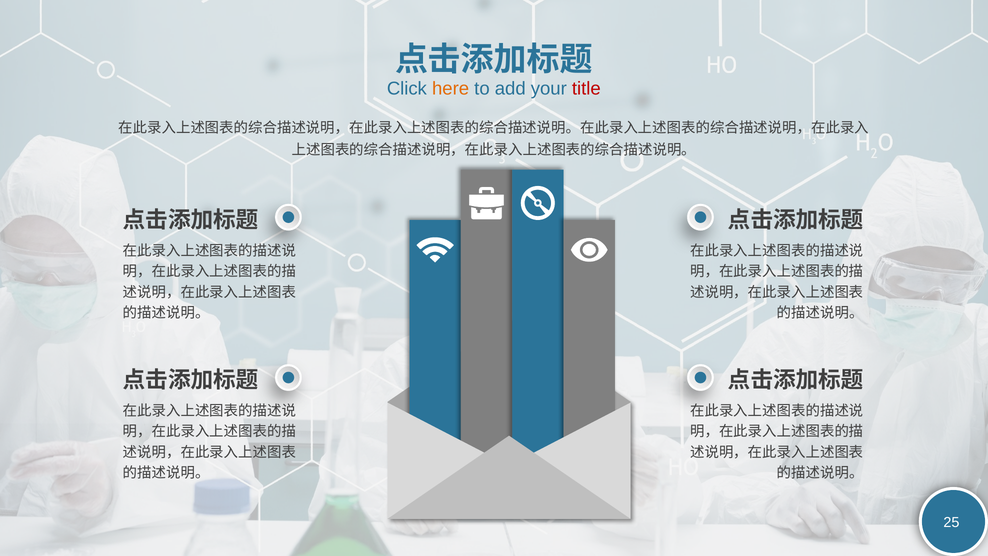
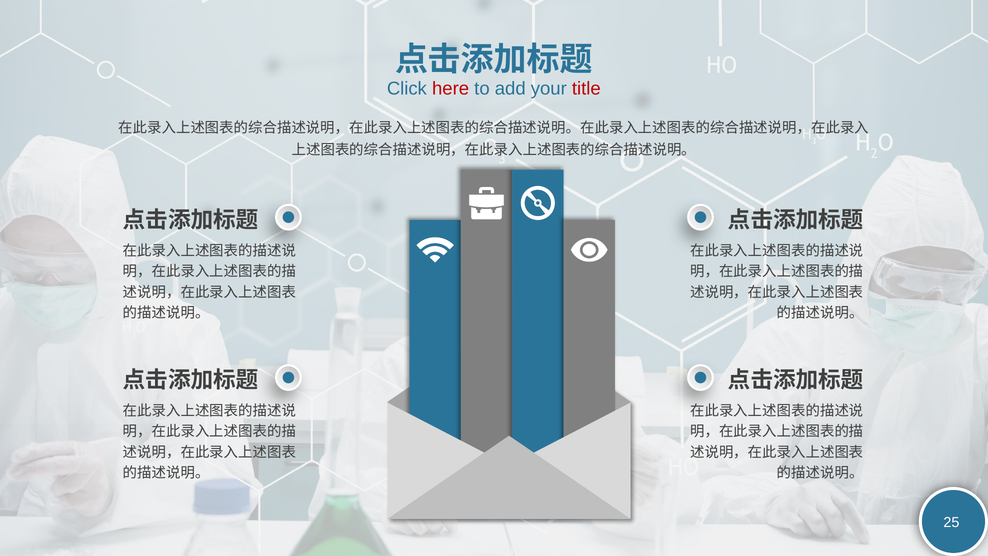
here colour: orange -> red
